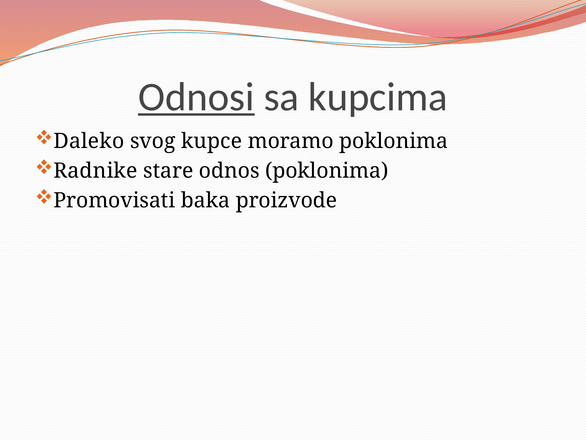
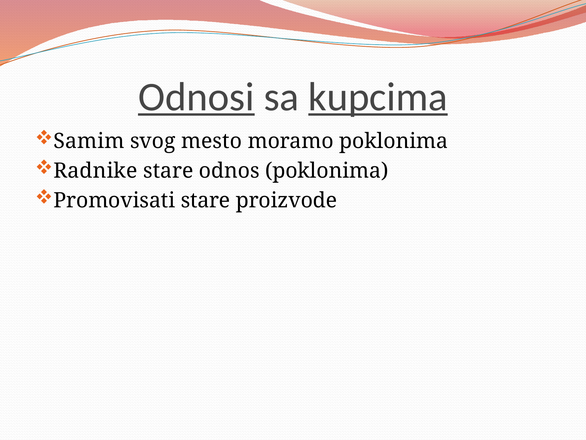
kupcima underline: none -> present
Daleko: Daleko -> Samim
kupce: kupce -> mesto
Promovisati baka: baka -> stare
